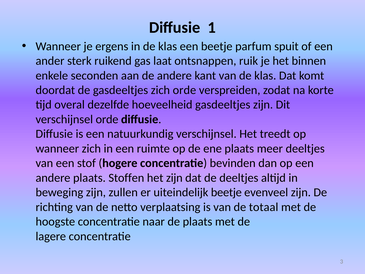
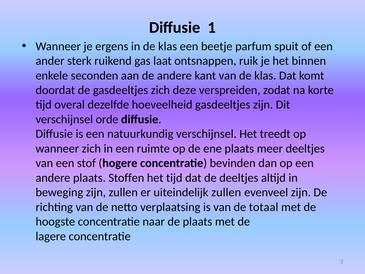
zich orde: orde -> deze
het zijn: zijn -> tijd
uiteindelijk beetje: beetje -> zullen
